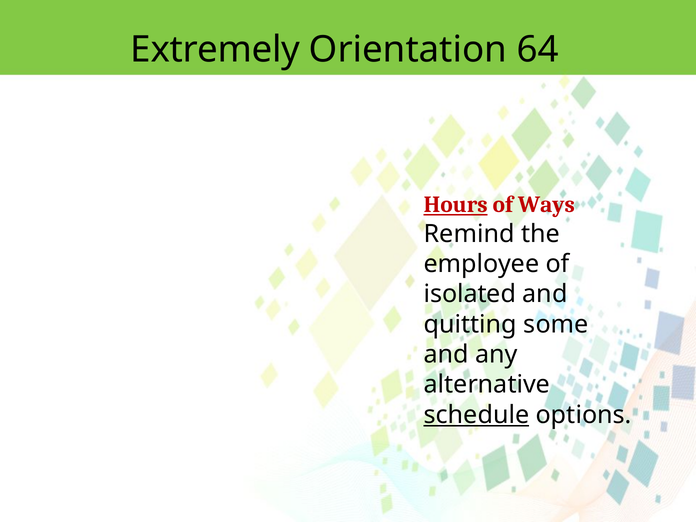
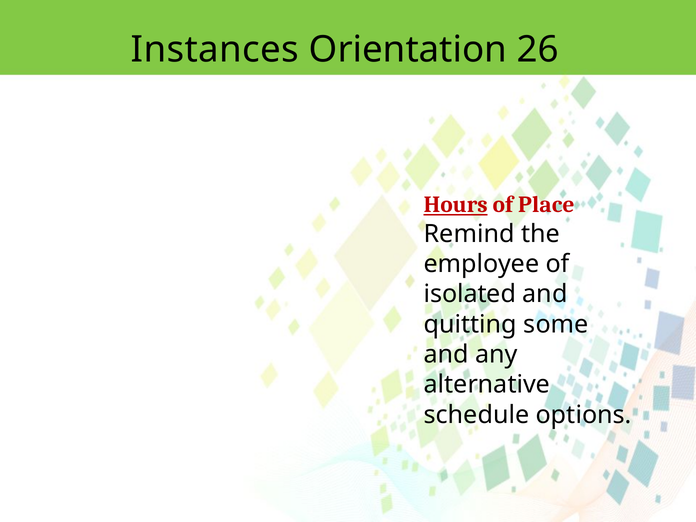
Extremely: Extremely -> Instances
64: 64 -> 26
Ways: Ways -> Place
schedule underline: present -> none
